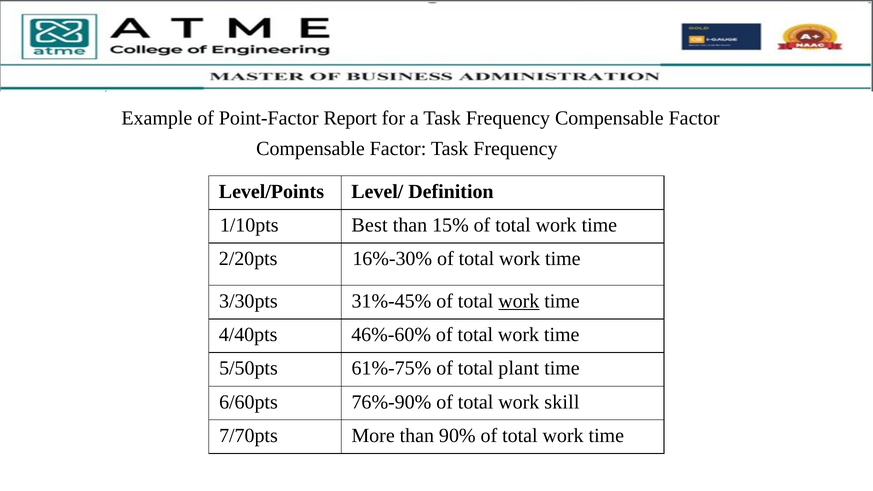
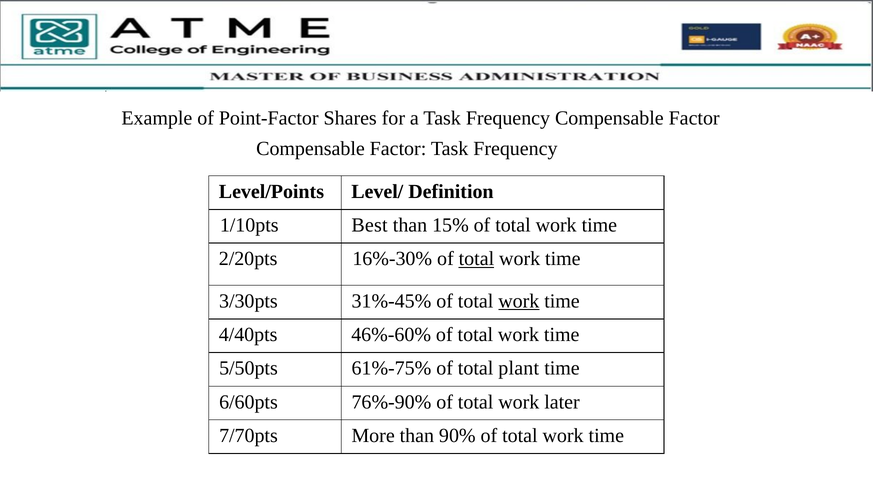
Report: Report -> Shares
total at (476, 259) underline: none -> present
skill: skill -> later
